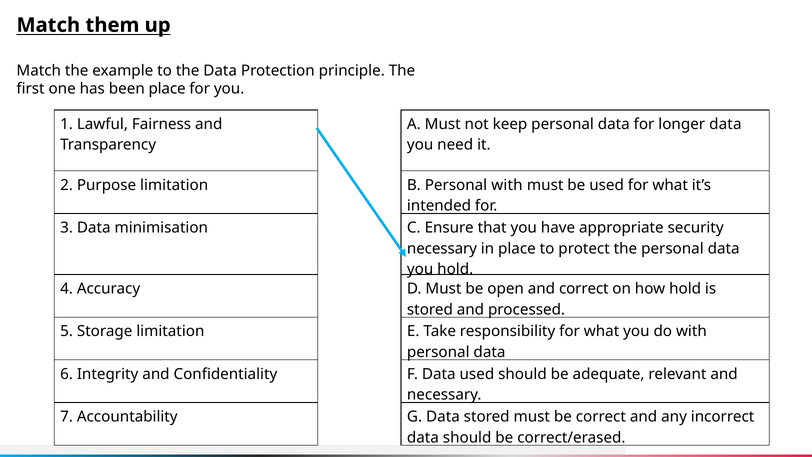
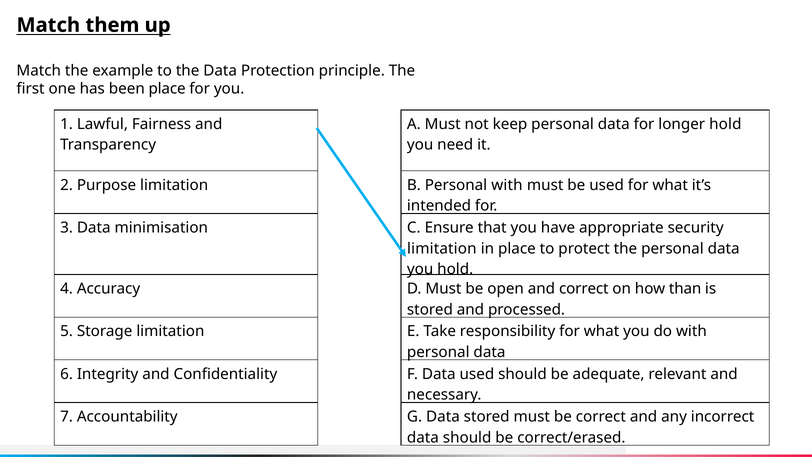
longer data: data -> hold
necessary at (442, 248): necessary -> limitation
how hold: hold -> than
